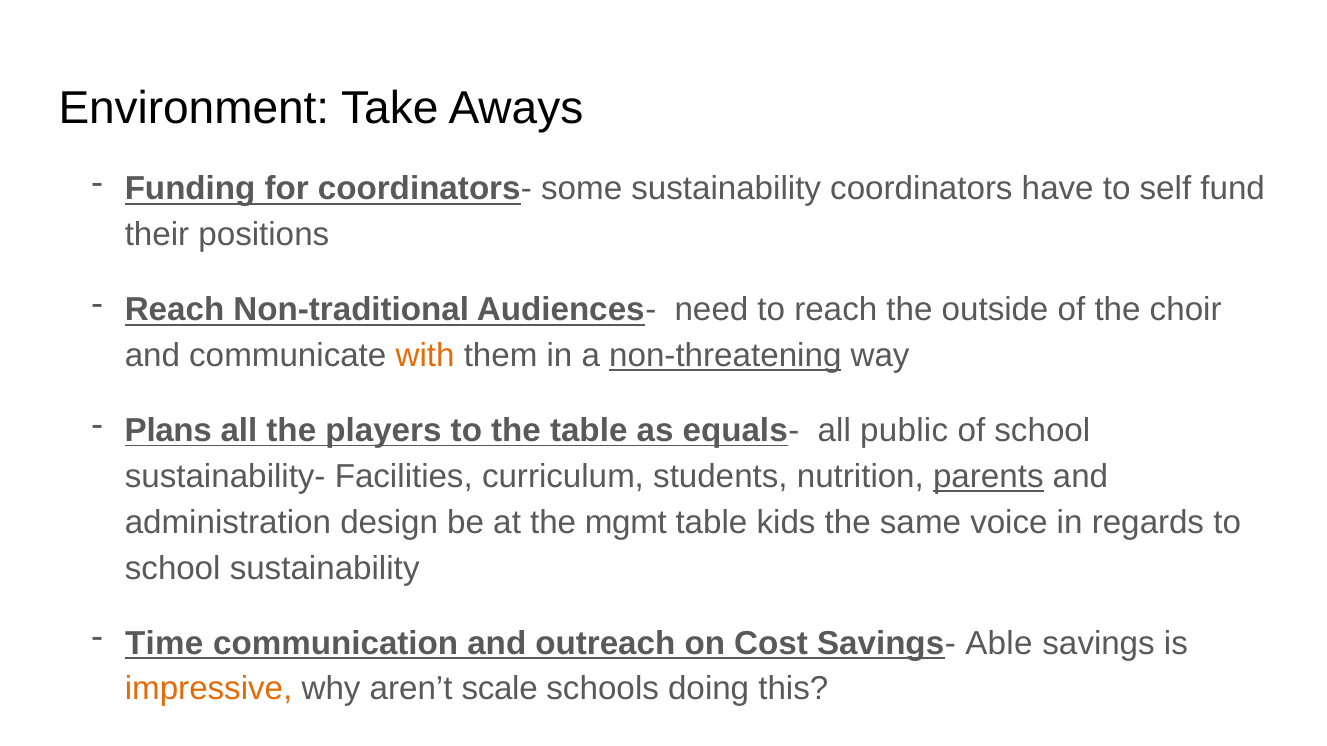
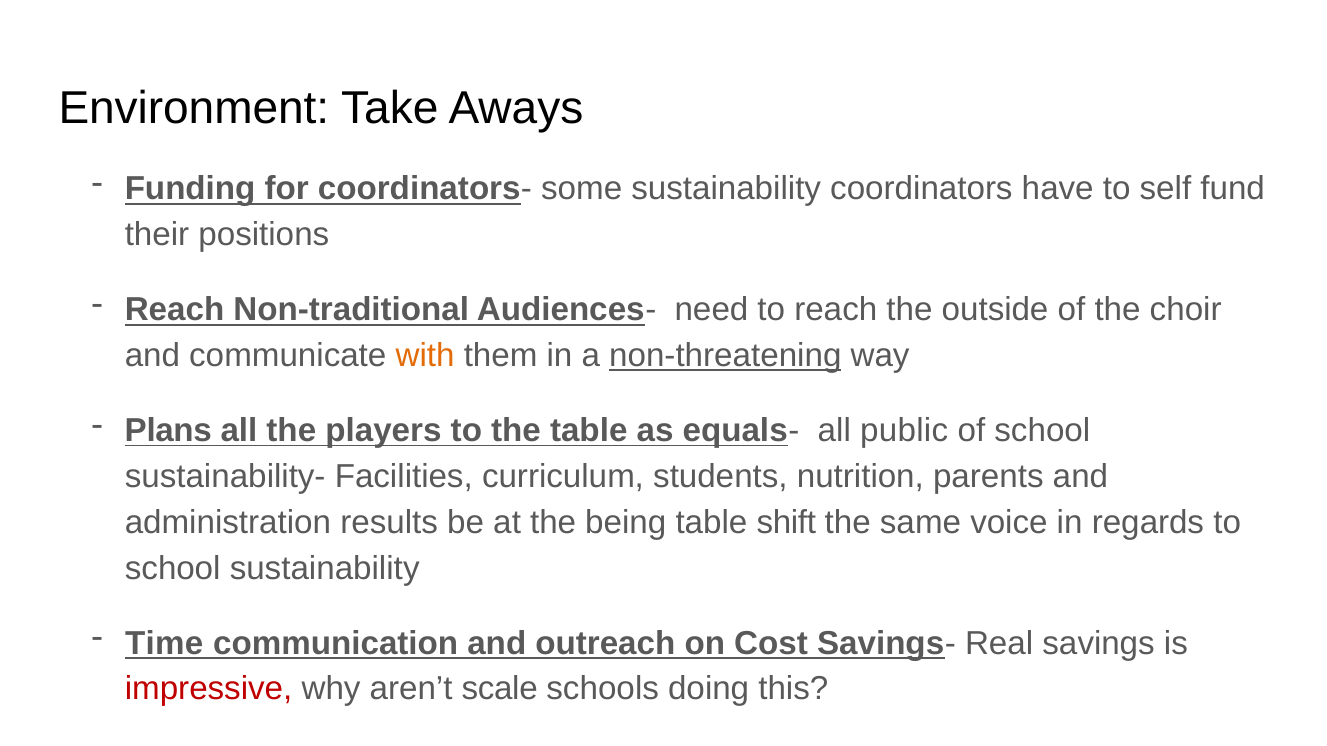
parents underline: present -> none
design: design -> results
mgmt: mgmt -> being
kids: kids -> shift
Able: Able -> Real
impressive colour: orange -> red
